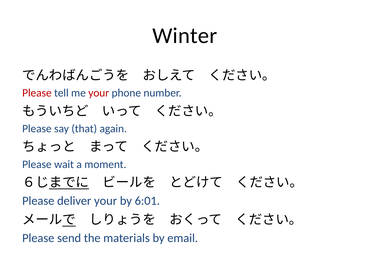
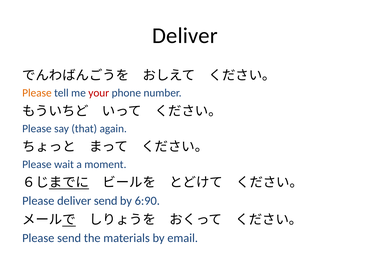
Winter at (185, 36): Winter -> Deliver
Please at (37, 93) colour: red -> orange
deliver your: your -> send
6:01: 6:01 -> 6:90
